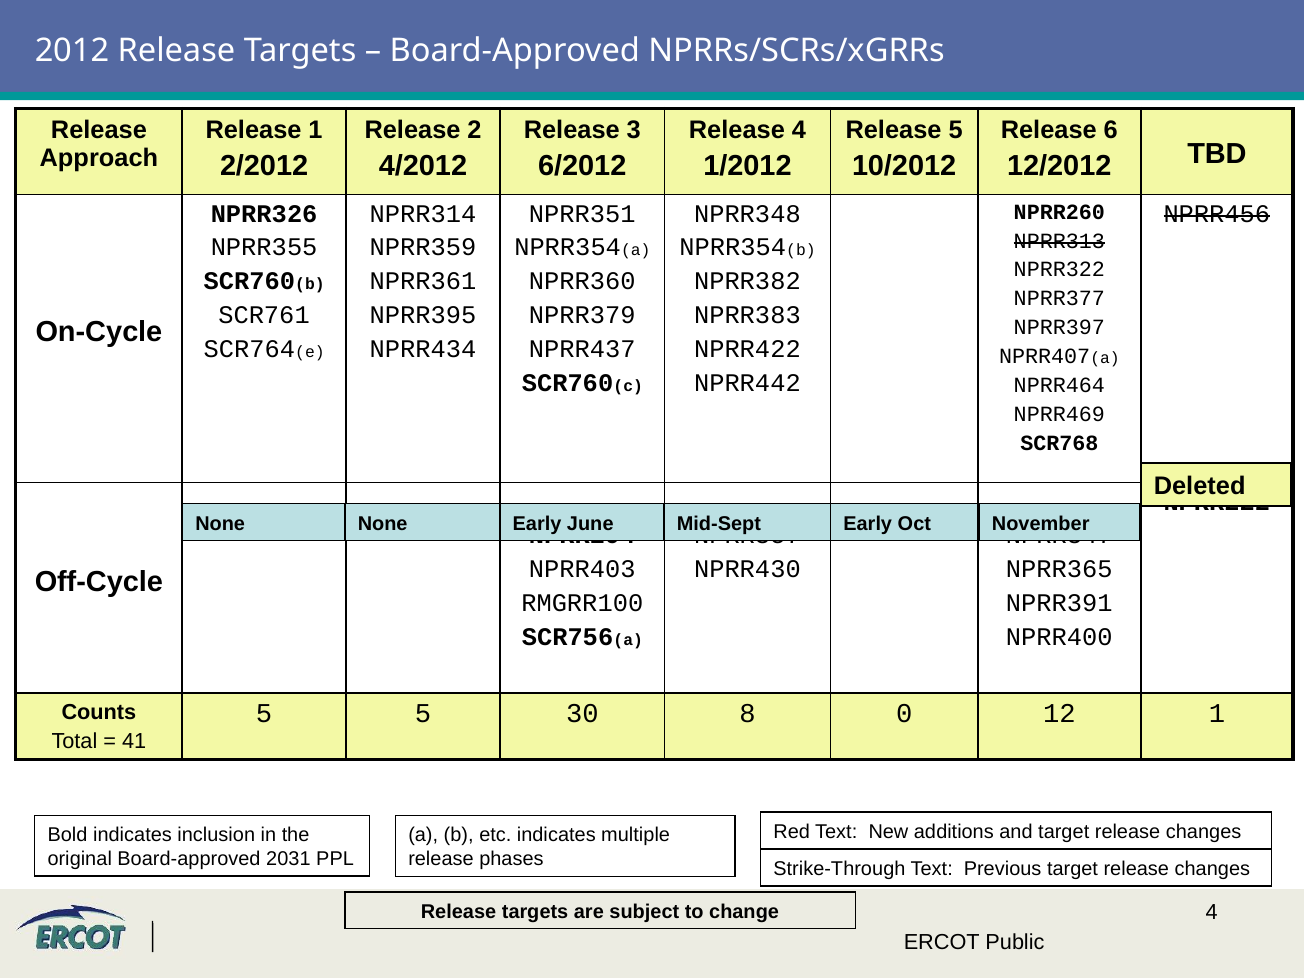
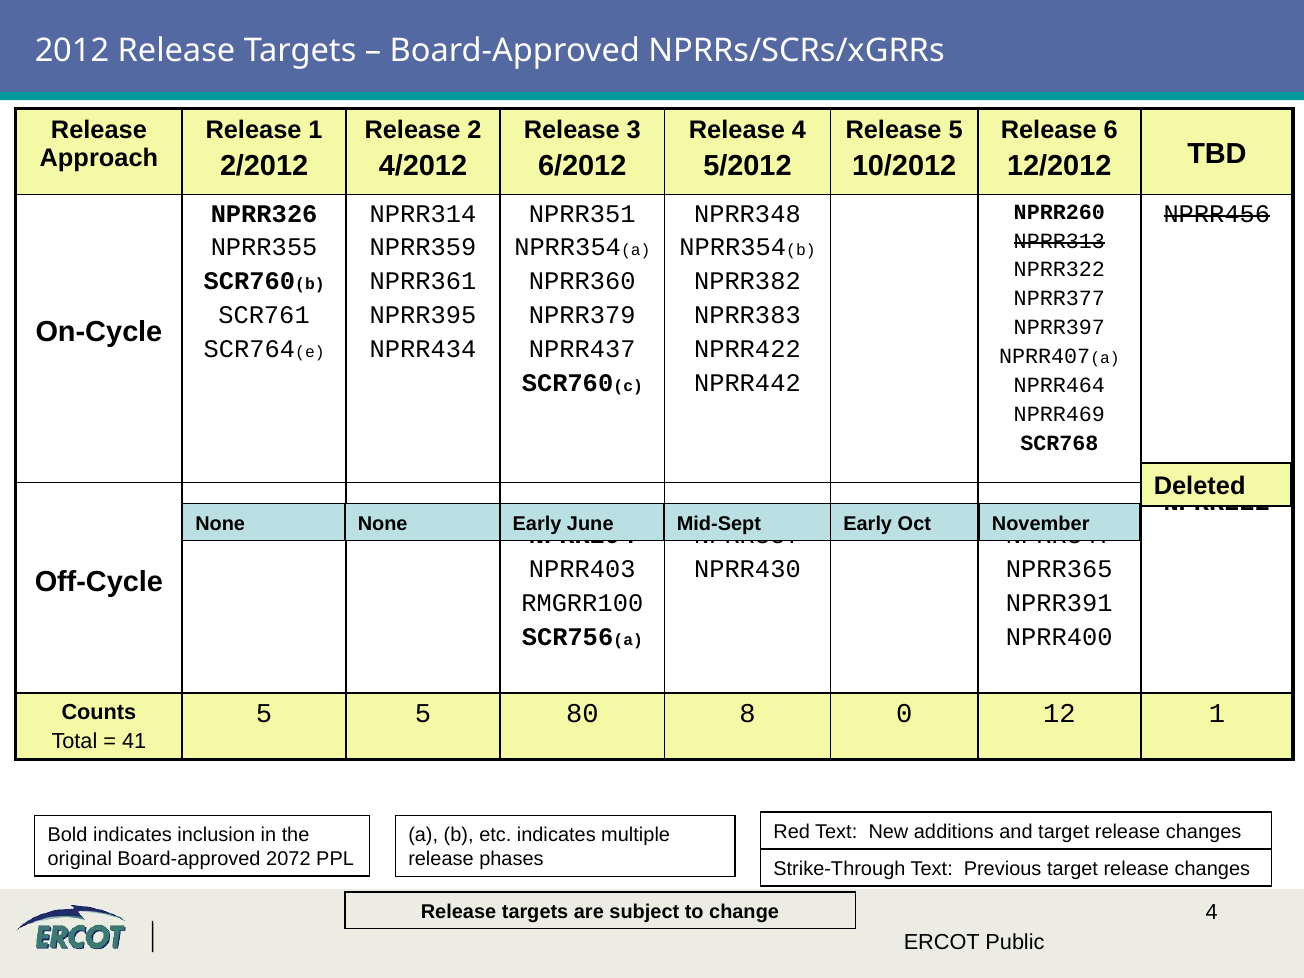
1/2012: 1/2012 -> 5/2012
30: 30 -> 80
2031: 2031 -> 2072
